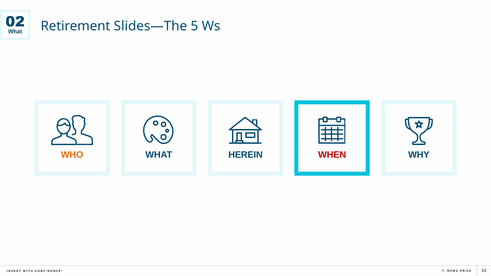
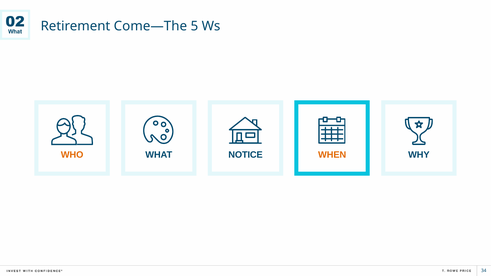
Slides—The: Slides—The -> Come—The
HEREIN: HEREIN -> NOTICE
WHEN colour: red -> orange
